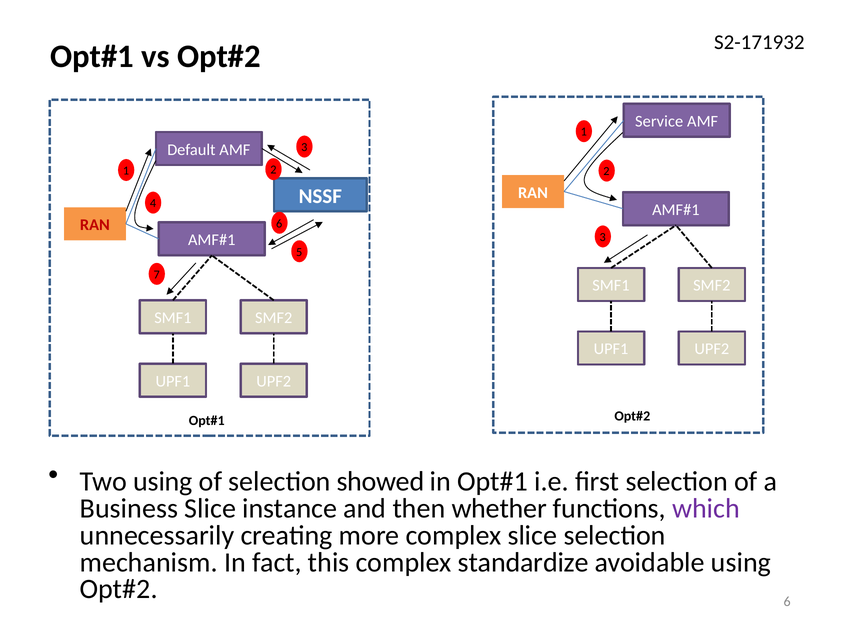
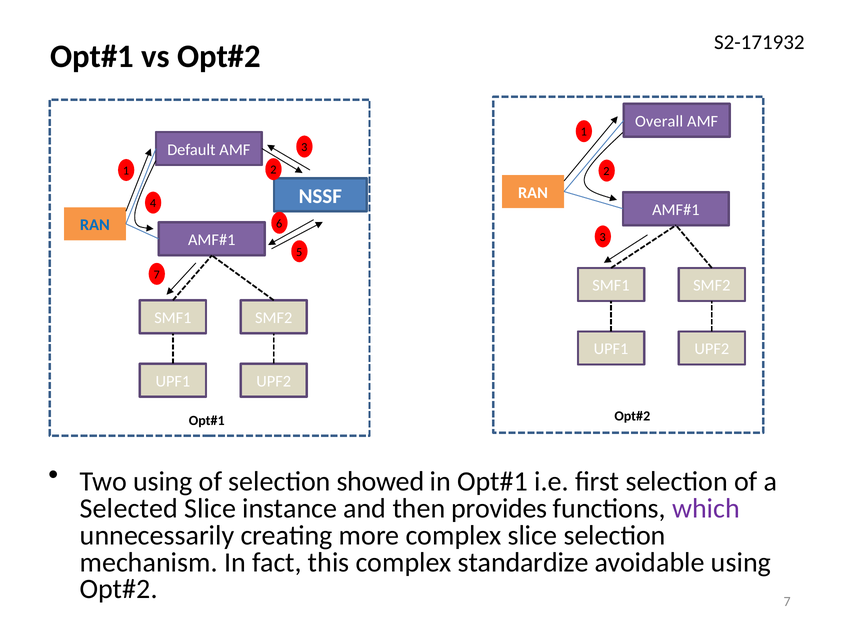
Service: Service -> Overall
RAN at (95, 225) colour: red -> blue
Business: Business -> Selected
whether: whether -> provides
6 at (787, 602): 6 -> 7
